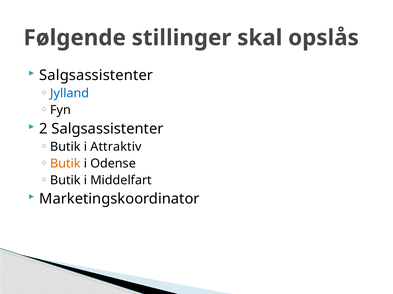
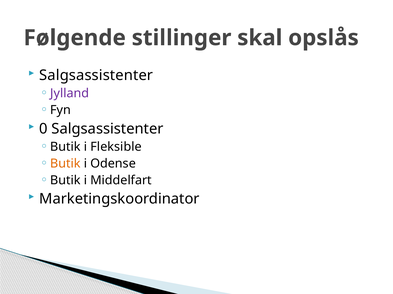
Jylland colour: blue -> purple
2: 2 -> 0
Attraktiv: Attraktiv -> Fleksible
